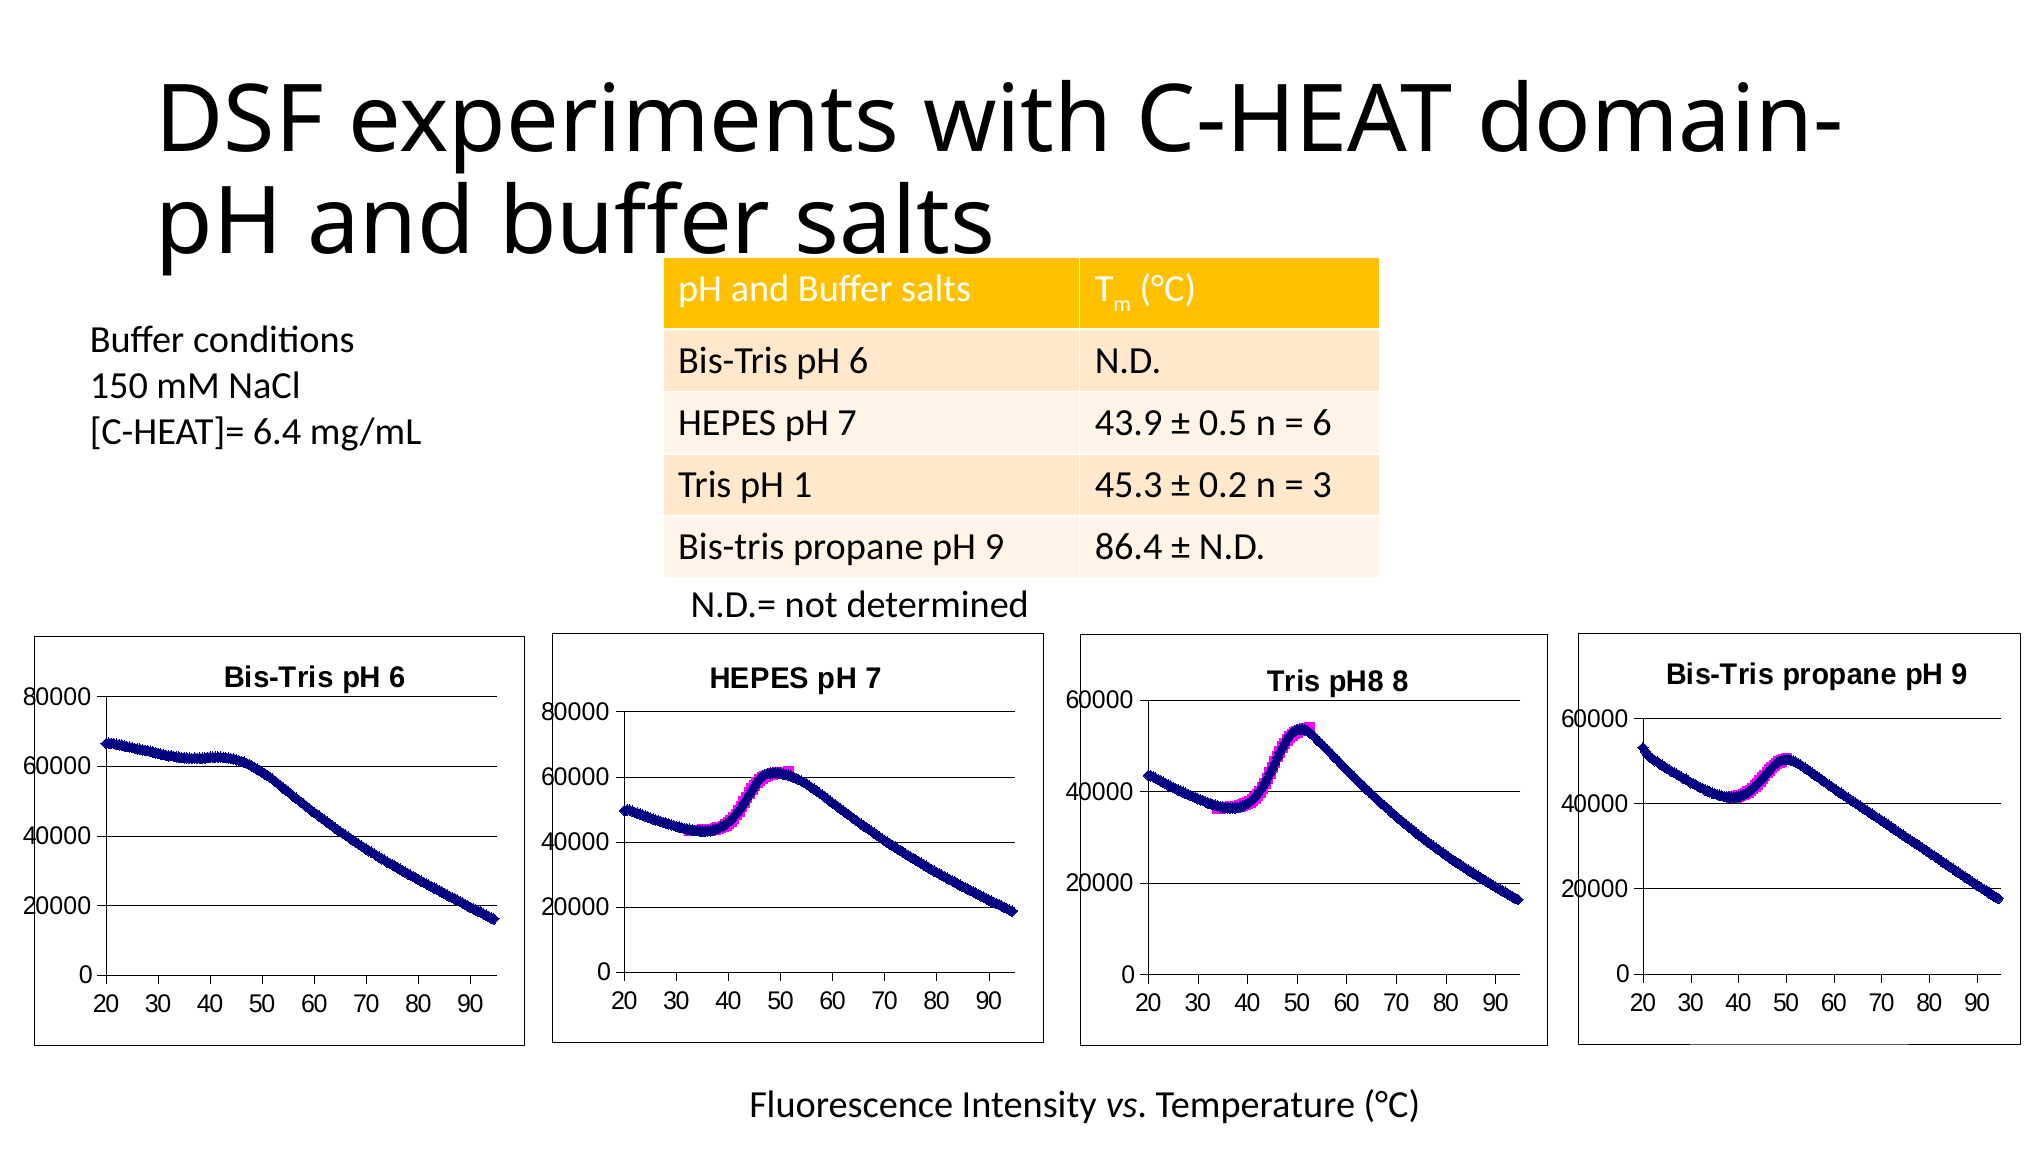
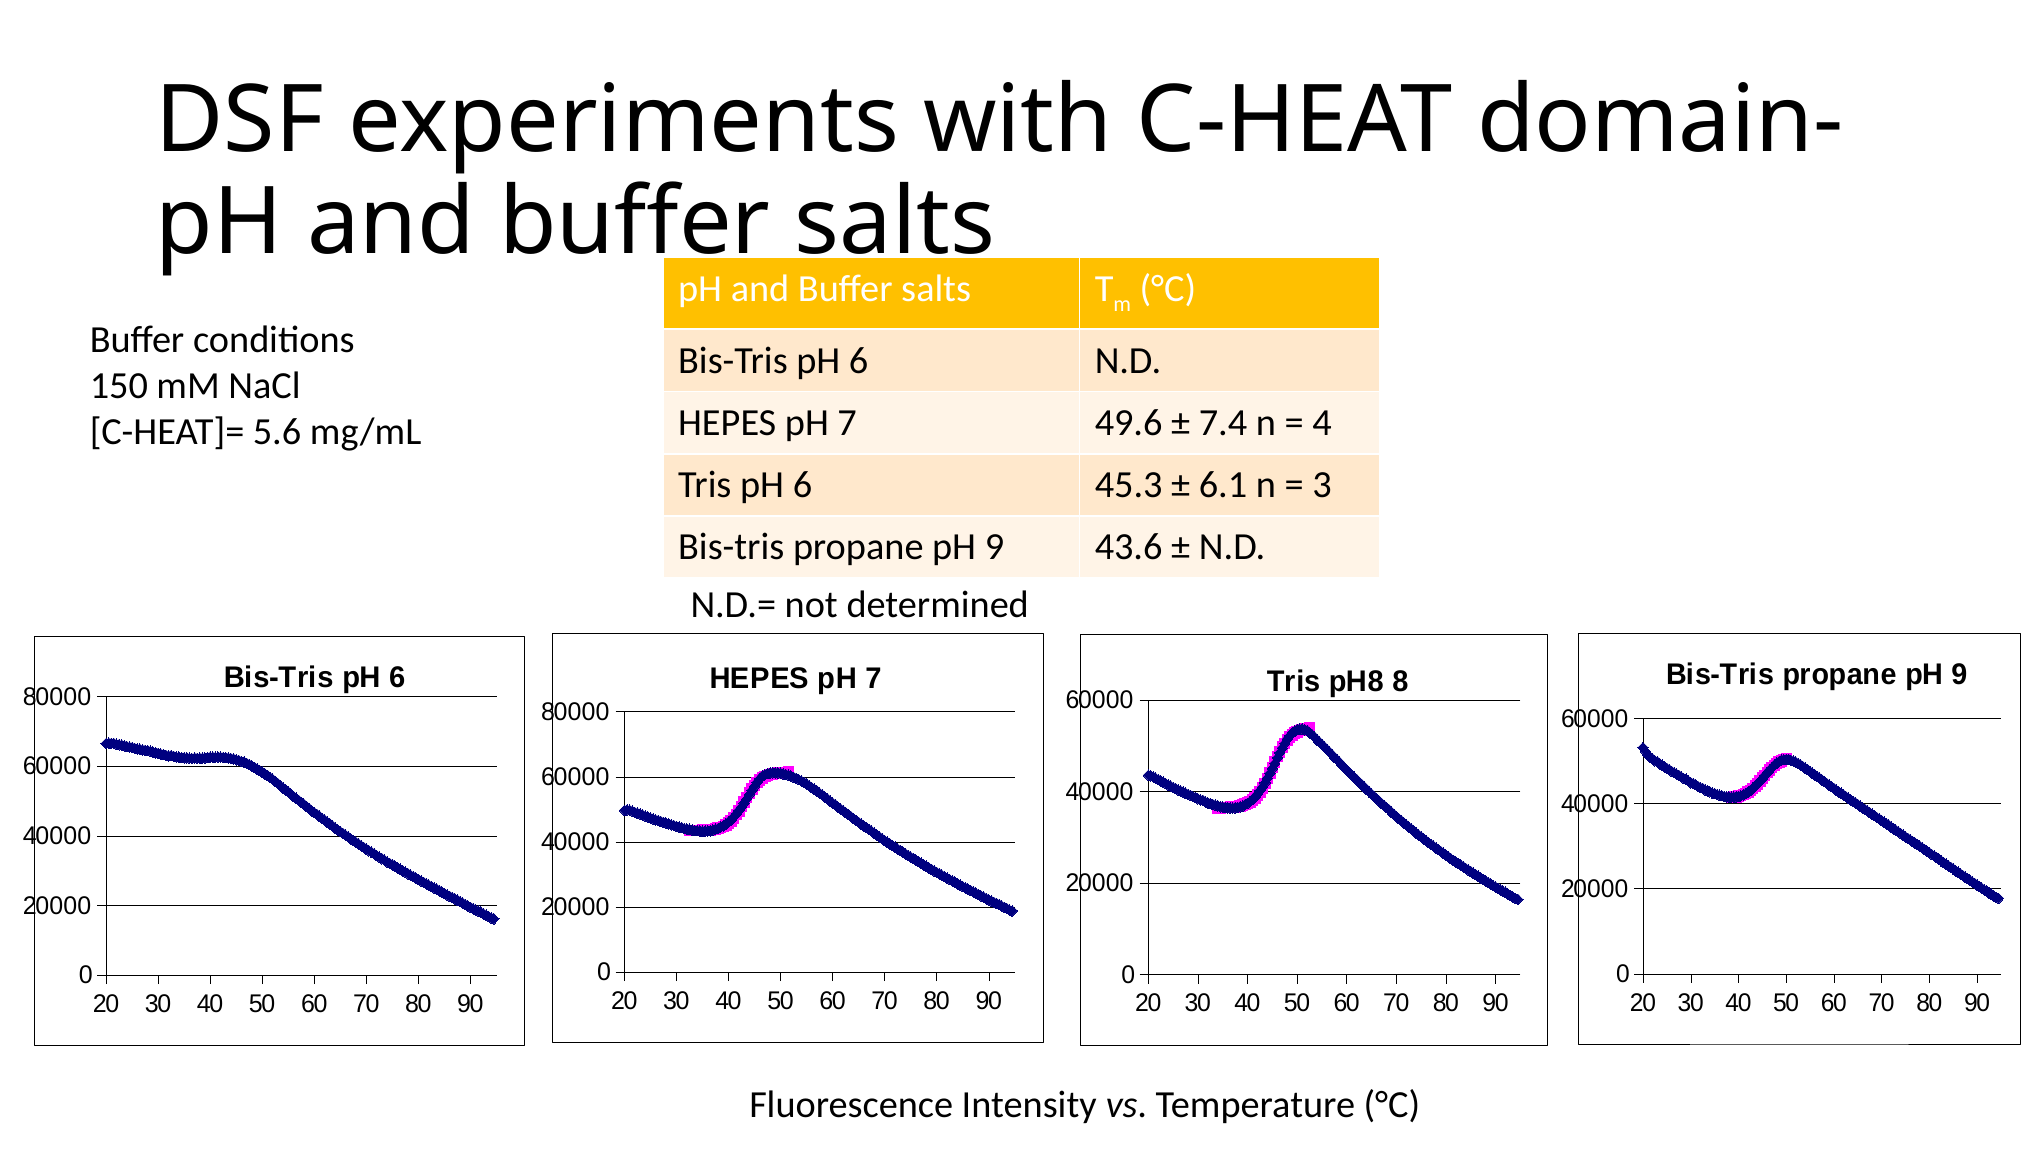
43.9: 43.9 -> 49.6
0.5: 0.5 -> 7.4
6 at (1322, 423): 6 -> 4
6.4: 6.4 -> 5.6
Tris pH 1: 1 -> 6
0.2: 0.2 -> 6.1
86.4: 86.4 -> 43.6
